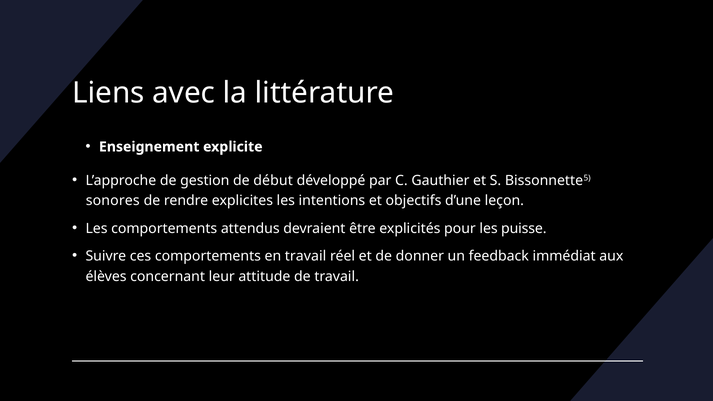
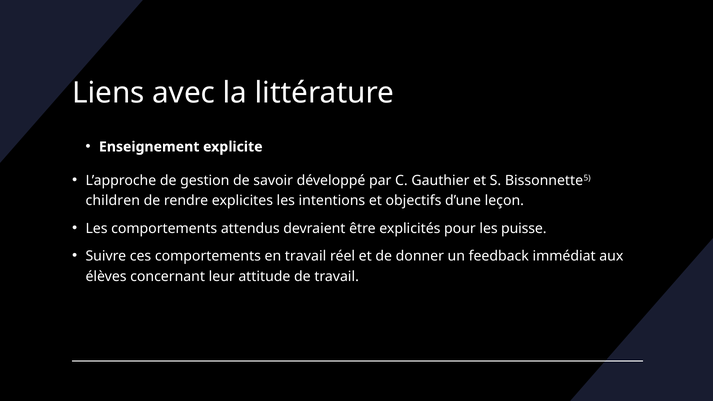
début: début -> savoir
sonores: sonores -> children
